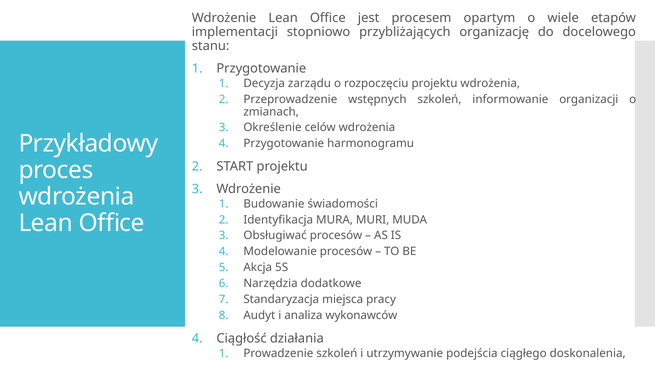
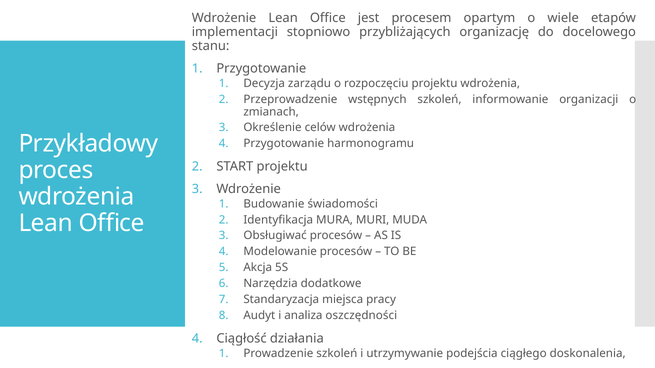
wykonawców: wykonawców -> oszczędności
